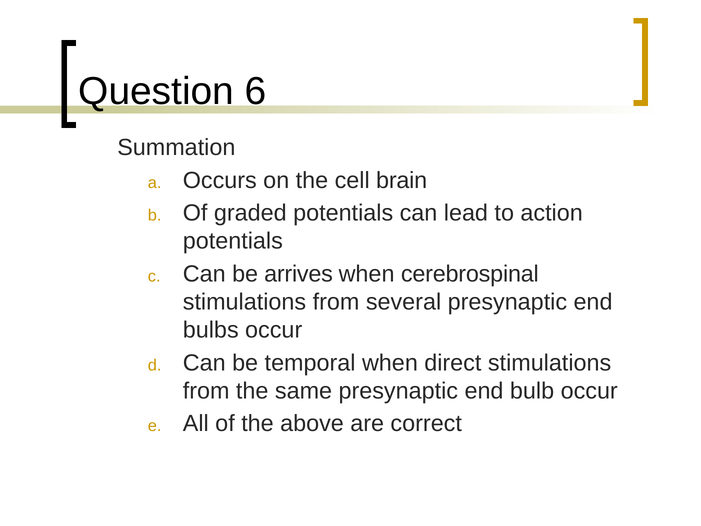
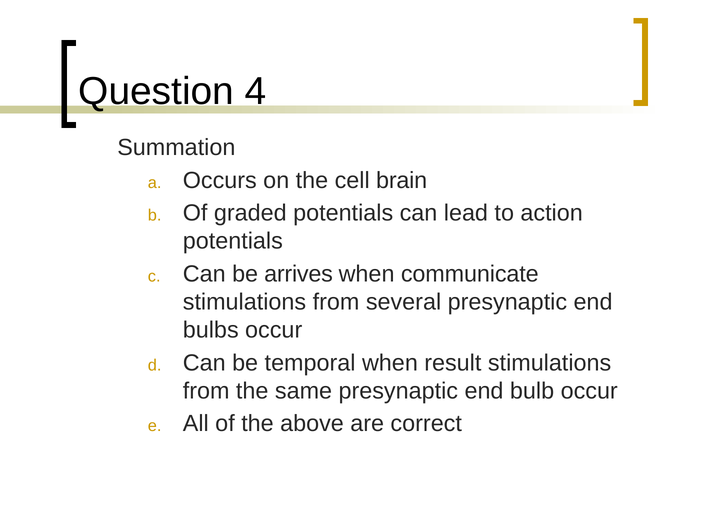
6: 6 -> 4
cerebrospinal: cerebrospinal -> communicate
direct: direct -> result
